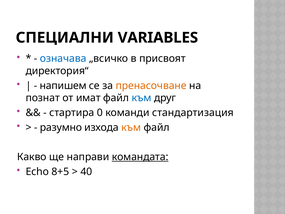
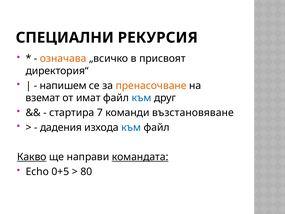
VARIABLES: VARIABLES -> РЕКУРСИЯ
означава colour: blue -> orange
познат: познат -> вземат
0: 0 -> 7
стандартизация: стандартизация -> възстановяване
разумно: разумно -> дадения
към at (131, 127) colour: orange -> blue
Какво underline: none -> present
8+5: 8+5 -> 0+5
40: 40 -> 80
